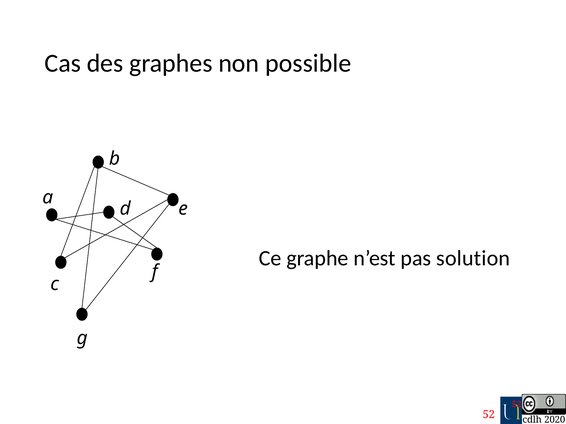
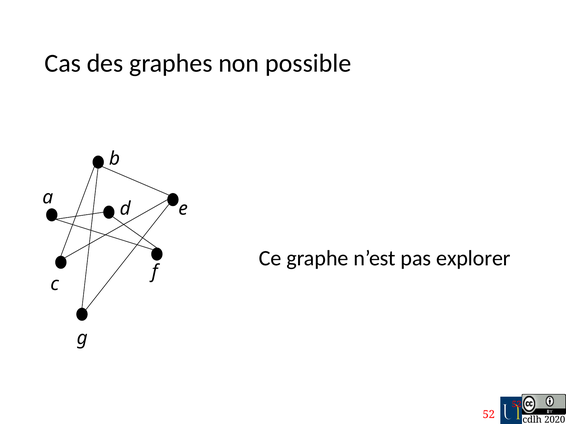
solution: solution -> explorer
